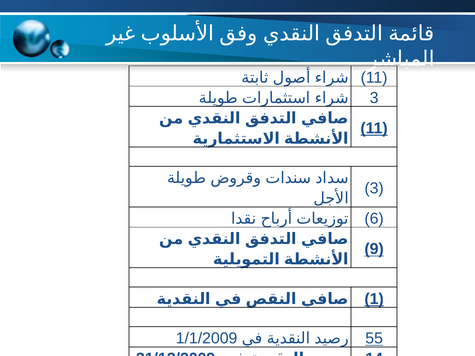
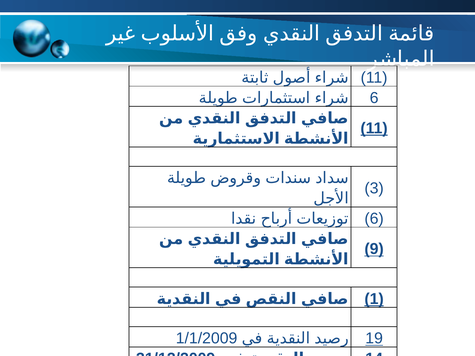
3 at (374, 98): 3 -> 6
55: 55 -> 19
